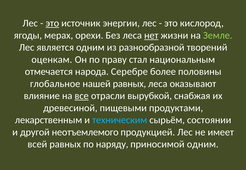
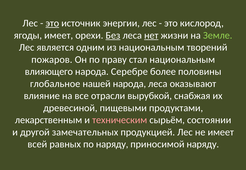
ягоды мерах: мерах -> имеет
Без underline: none -> present
из разнообразной: разнообразной -> национальным
оценкам: оценкам -> пожаров
отмечается: отмечается -> влияющего
нашей равных: равных -> народа
все underline: present -> none
техническим colour: light blue -> pink
неотъемлемого: неотъемлемого -> замечательных
приносимой одним: одним -> наряду
